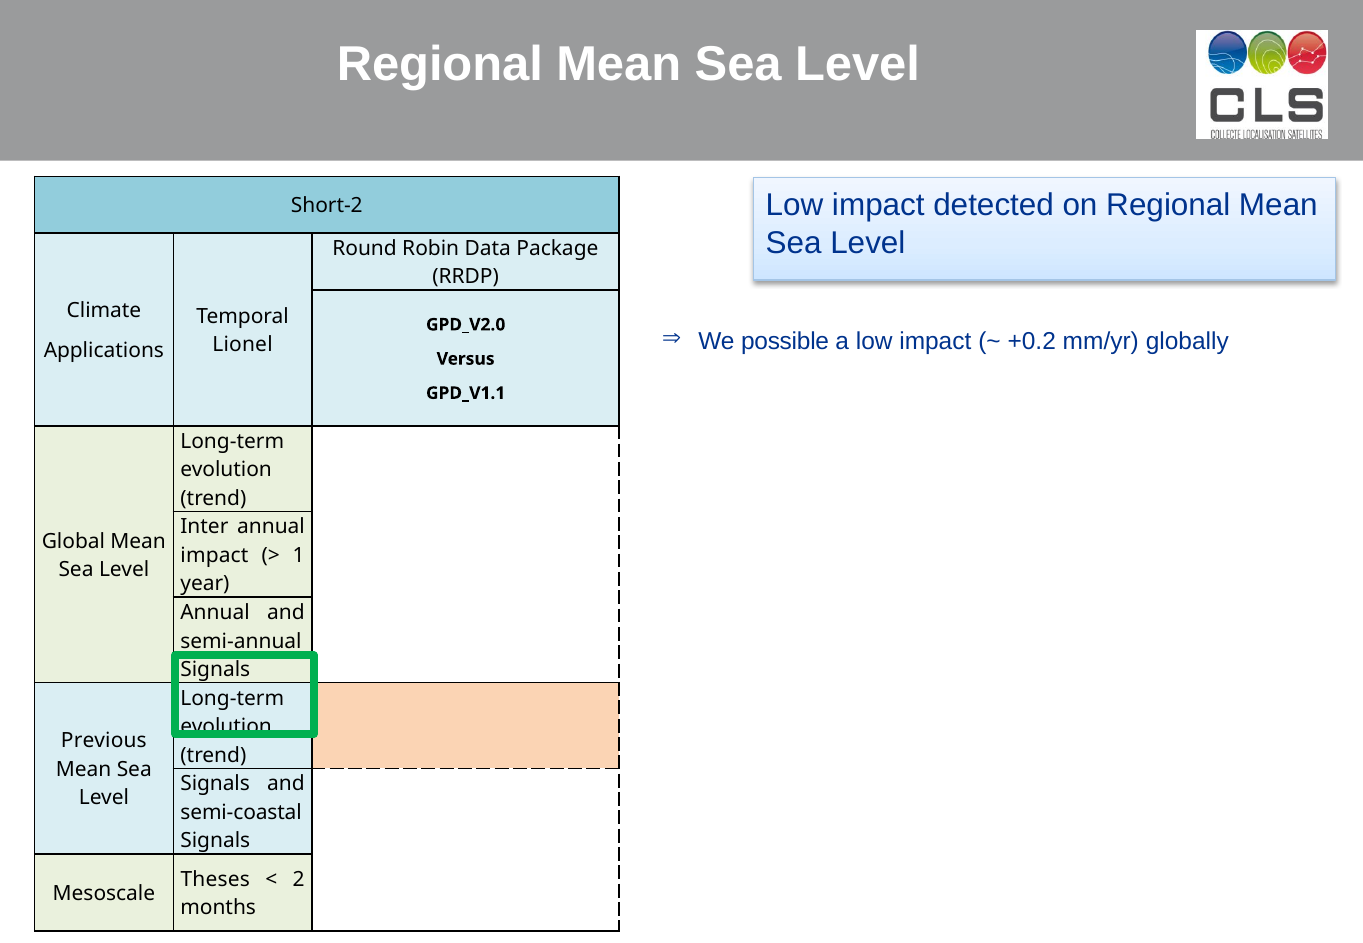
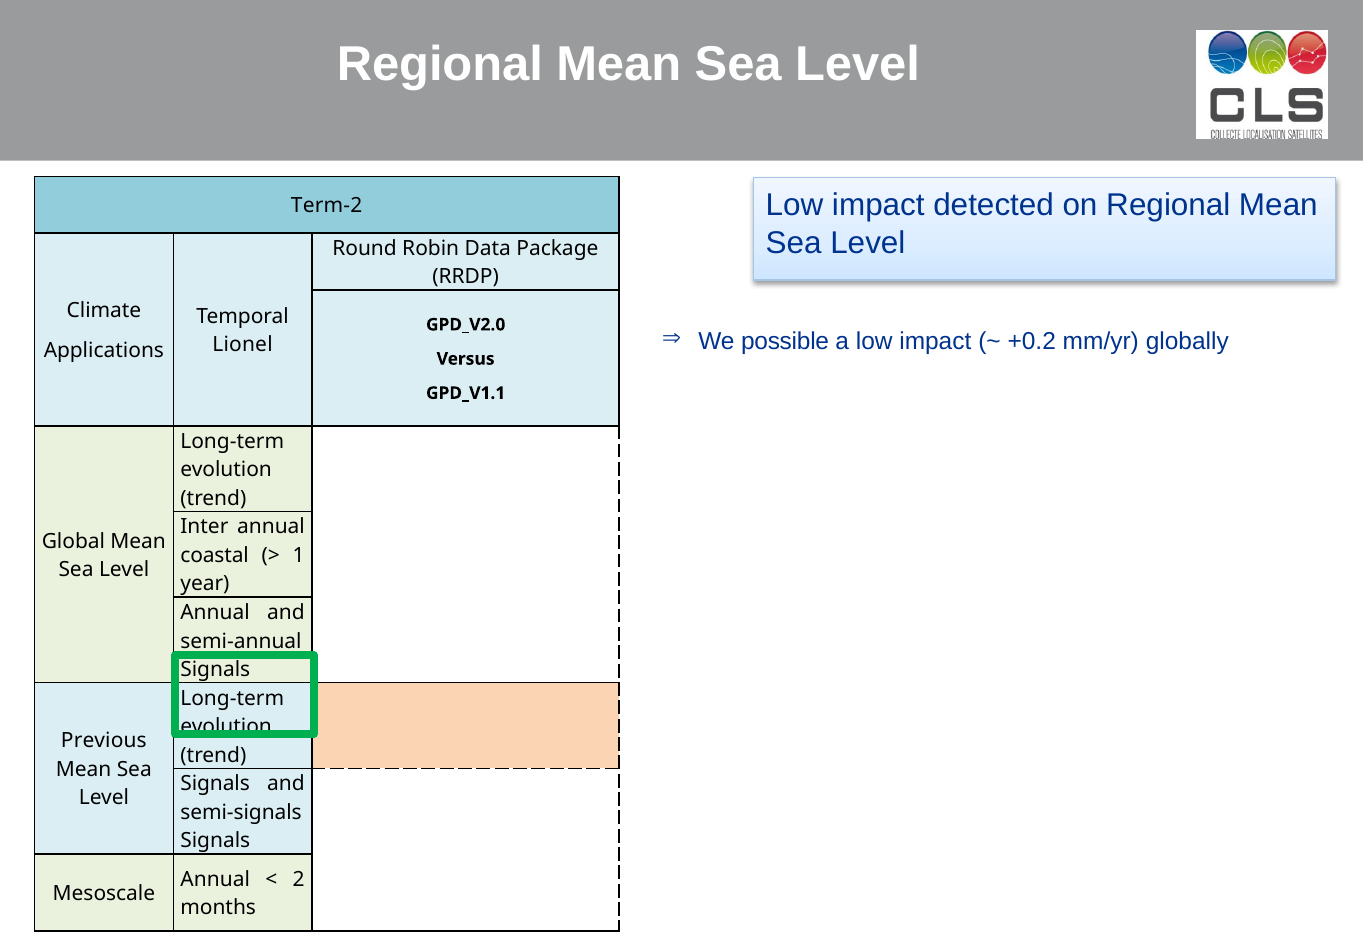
Short-2: Short-2 -> Term-2
impact at (214, 556): impact -> coastal
semi-coastal: semi-coastal -> semi-signals
Theses at (215, 880): Theses -> Annual
